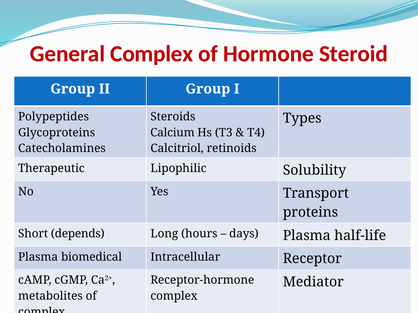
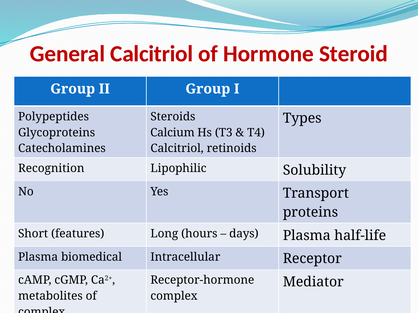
General Complex: Complex -> Calcitriol
Therapeutic: Therapeutic -> Recognition
depends: depends -> features
